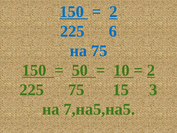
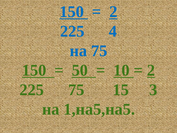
6: 6 -> 4
7,на5,на5: 7,на5,на5 -> 1,на5,на5
